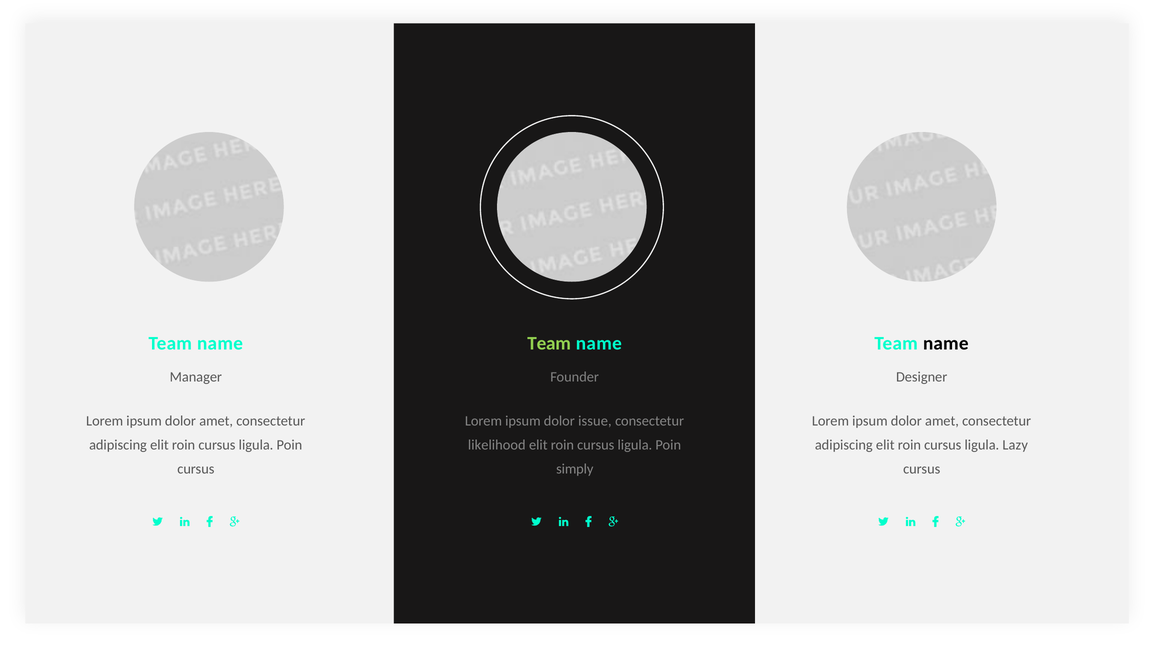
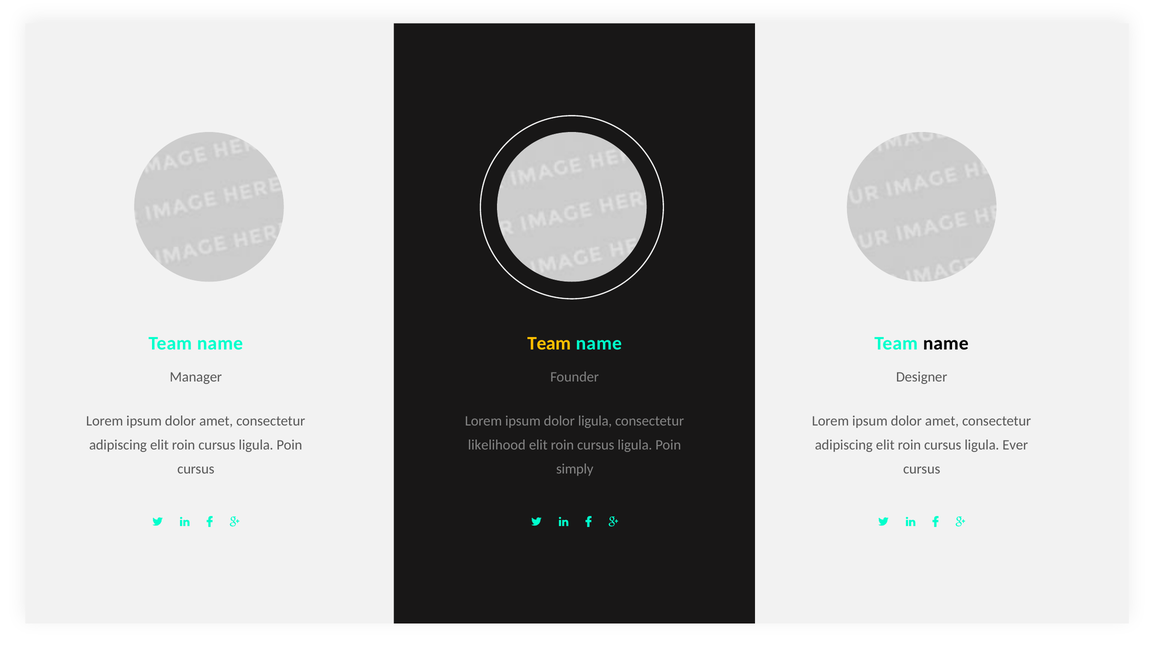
Team at (549, 343) colour: light green -> yellow
dolor issue: issue -> ligula
Lazy: Lazy -> Ever
